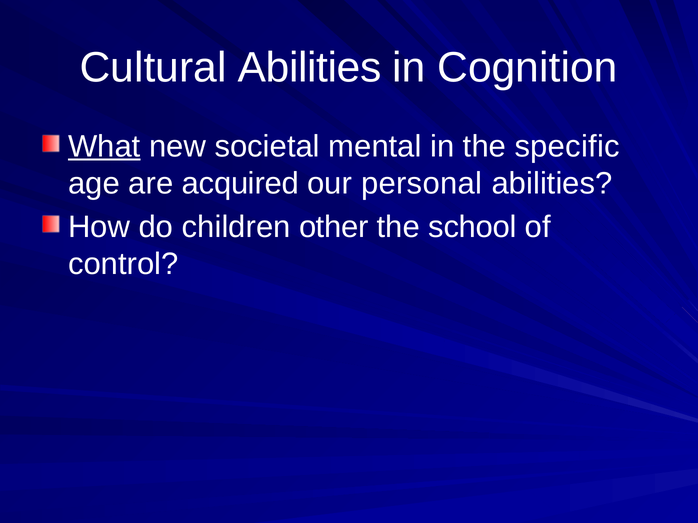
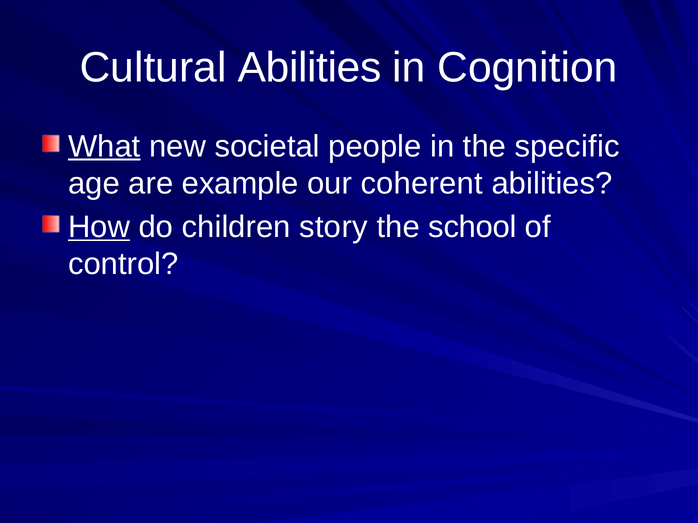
mental: mental -> people
acquired: acquired -> example
personal: personal -> coherent
How underline: none -> present
other: other -> story
